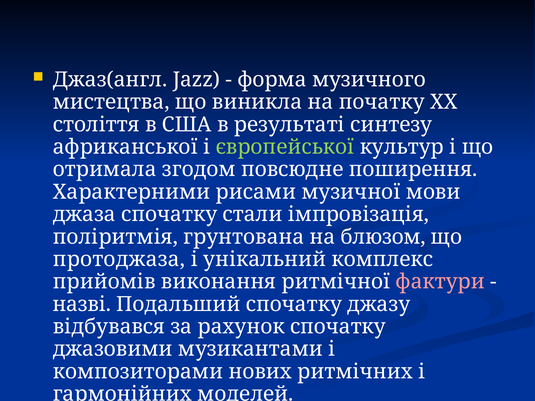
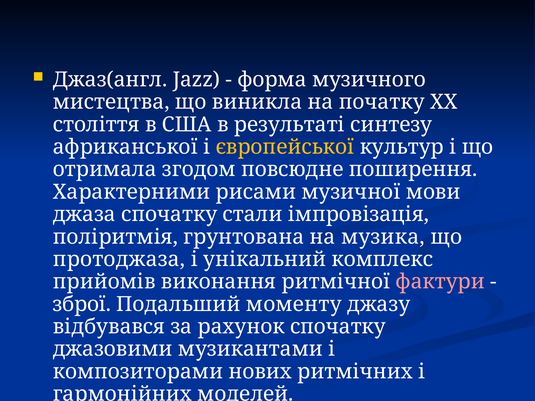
європейської colour: light green -> yellow
блюзом: блюзом -> музика
назві: назві -> зброї
Подальший спочатку: спочатку -> моменту
